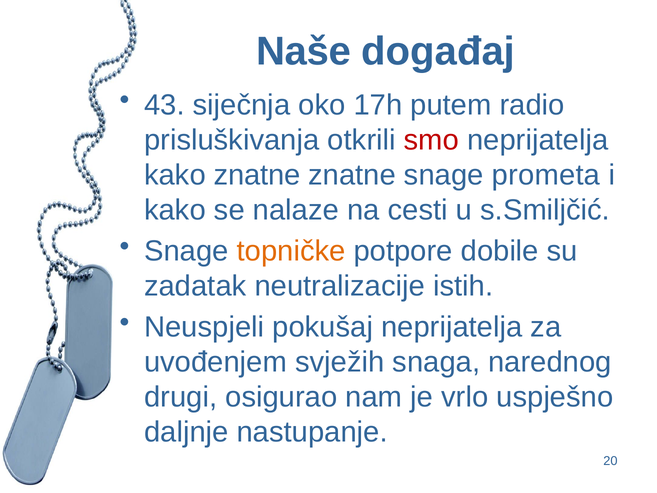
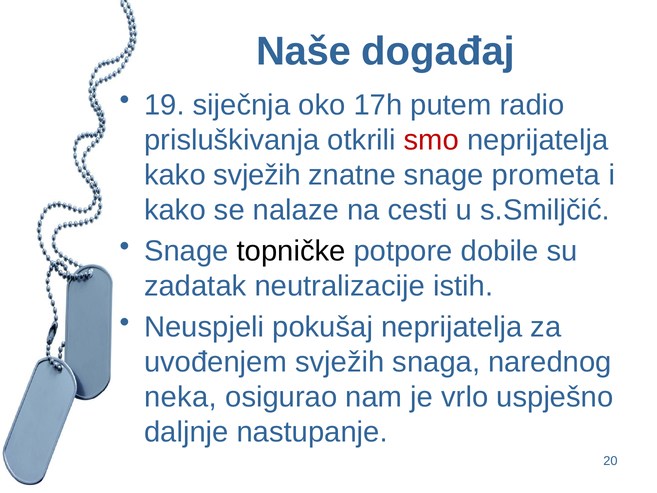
43: 43 -> 19
kako znatne: znatne -> svježih
topničke colour: orange -> black
drugi: drugi -> neka
